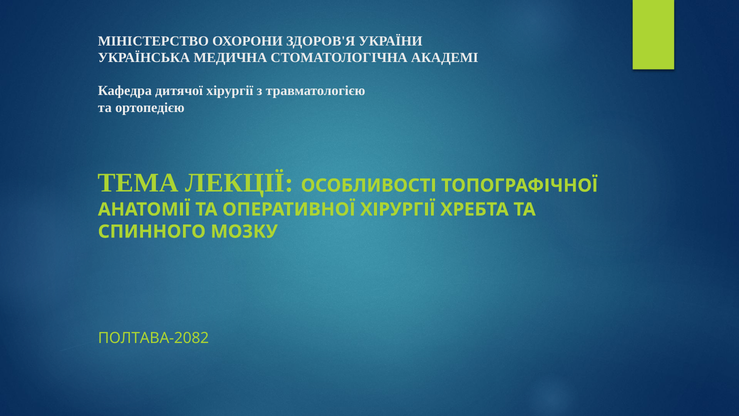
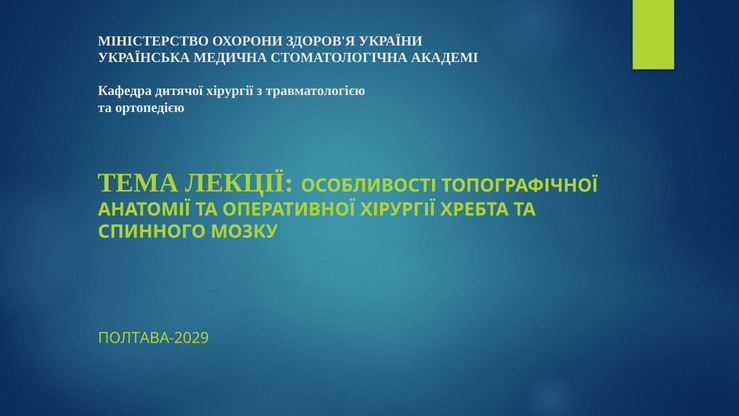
ПОЛТАВА-2082: ПОЛТАВА-2082 -> ПОЛТАВА-2029
